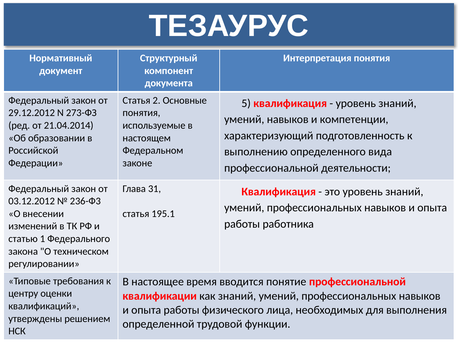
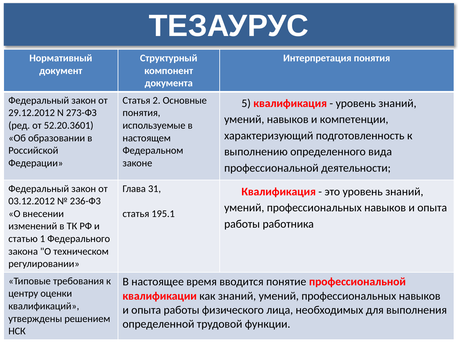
21.04.2014: 21.04.2014 -> 52.20.3601
